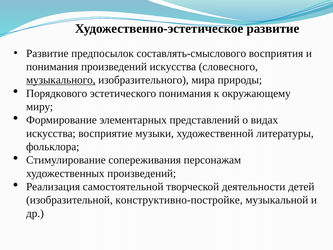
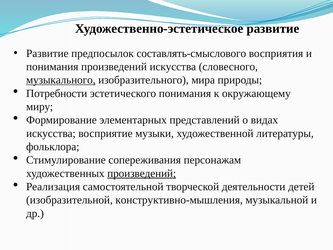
Порядкового: Порядкового -> Потребности
произведений at (142, 173) underline: none -> present
конструктивно-постройке: конструктивно-постройке -> конструктивно-мышления
